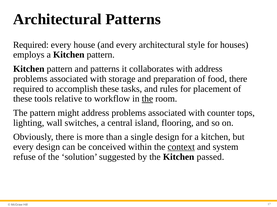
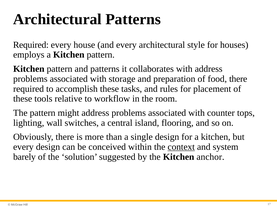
the at (147, 99) underline: present -> none
refuse: refuse -> barely
passed: passed -> anchor
